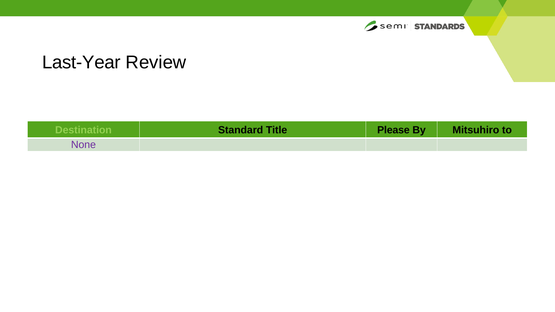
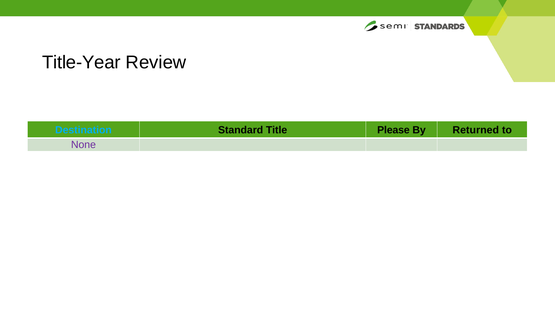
Last-Year: Last-Year -> Title-Year
Destination colour: light green -> light blue
Mitsuhiro: Mitsuhiro -> Returned
